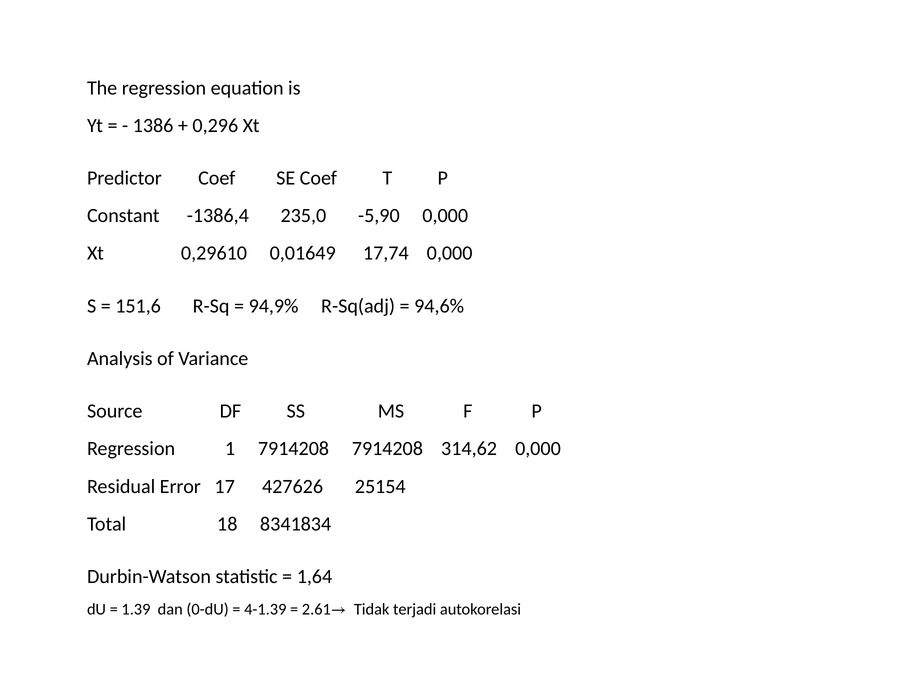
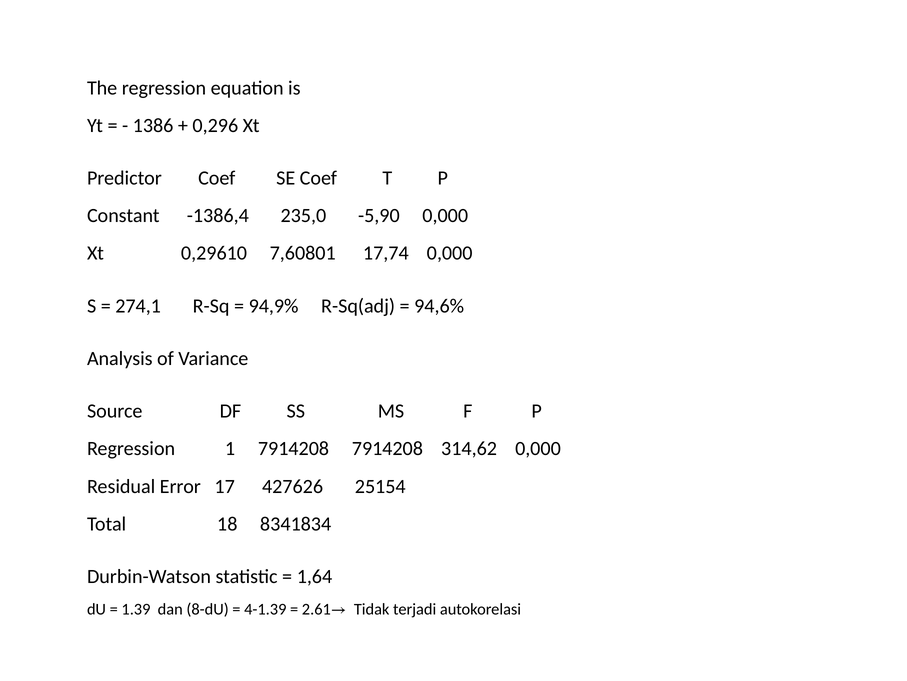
0,01649: 0,01649 -> 7,60801
151,6: 151,6 -> 274,1
0-dU: 0-dU -> 8-dU
